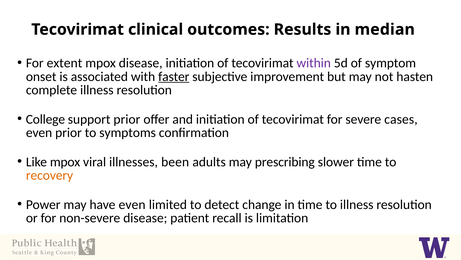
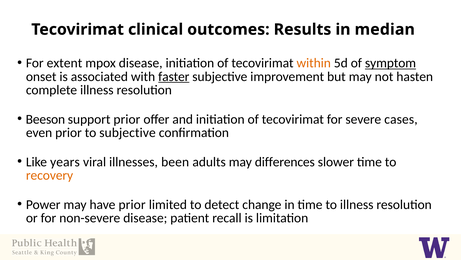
within colour: purple -> orange
symptom underline: none -> present
College: College -> Beeson
to symptoms: symptoms -> subjective
Like mpox: mpox -> years
prescribing: prescribing -> differences
have even: even -> prior
